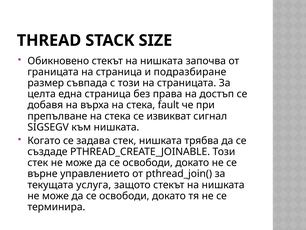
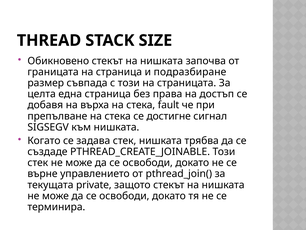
извикват: извикват -> достигне
услуга: услуга -> private
